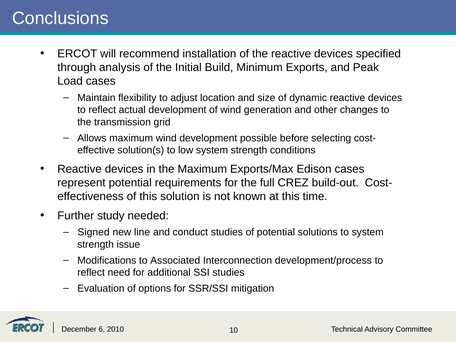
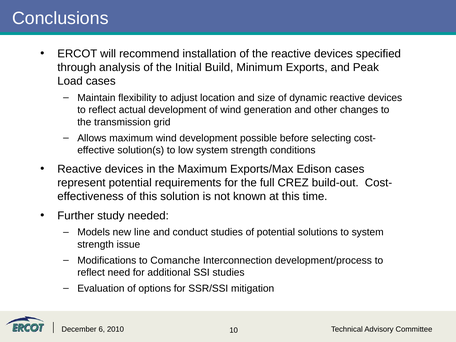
Signed: Signed -> Models
Associated: Associated -> Comanche
